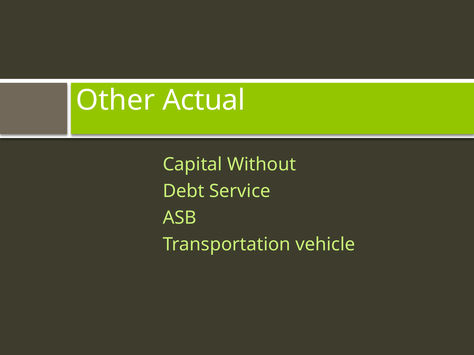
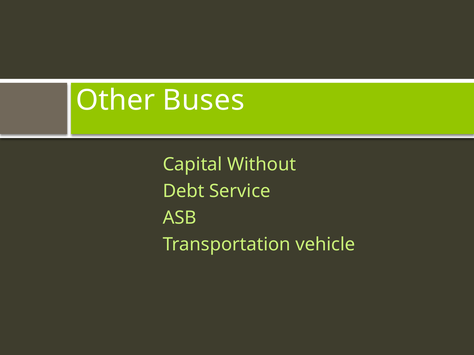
Actual: Actual -> Buses
